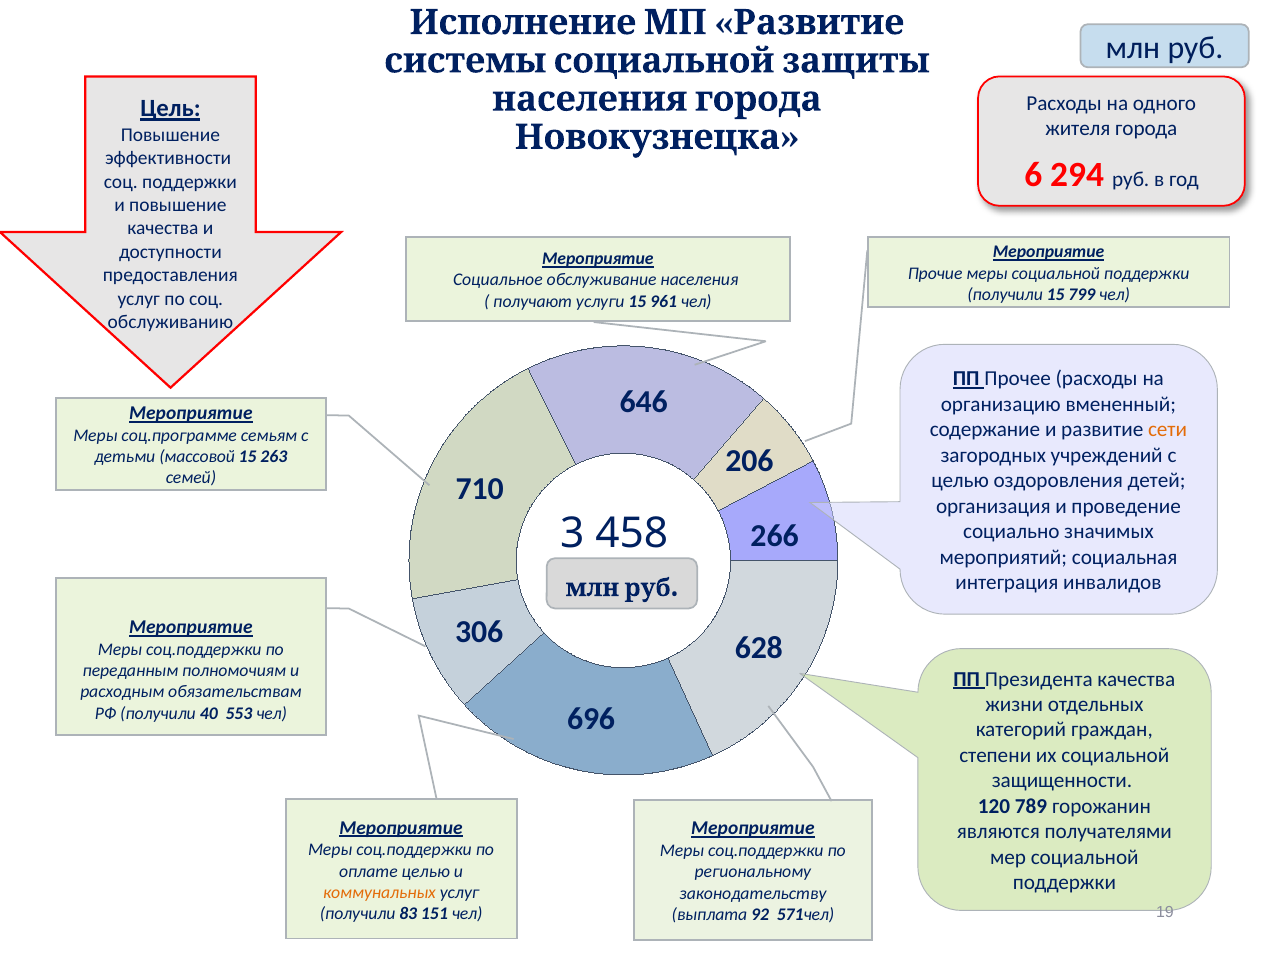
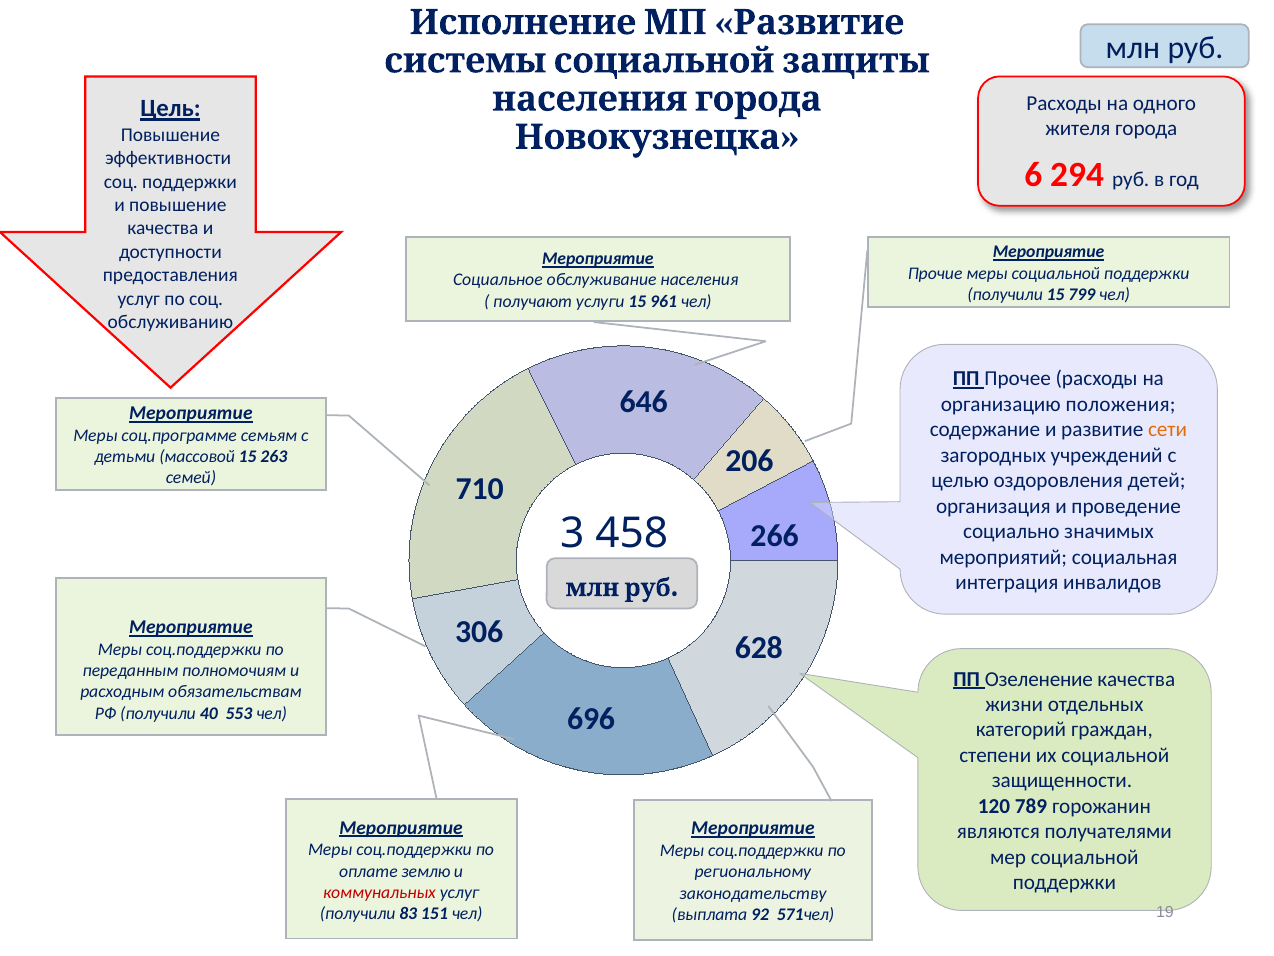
вмененный: вмененный -> положения
Президента: Президента -> Озеленение
оплате целью: целью -> землю
коммунальных colour: orange -> red
